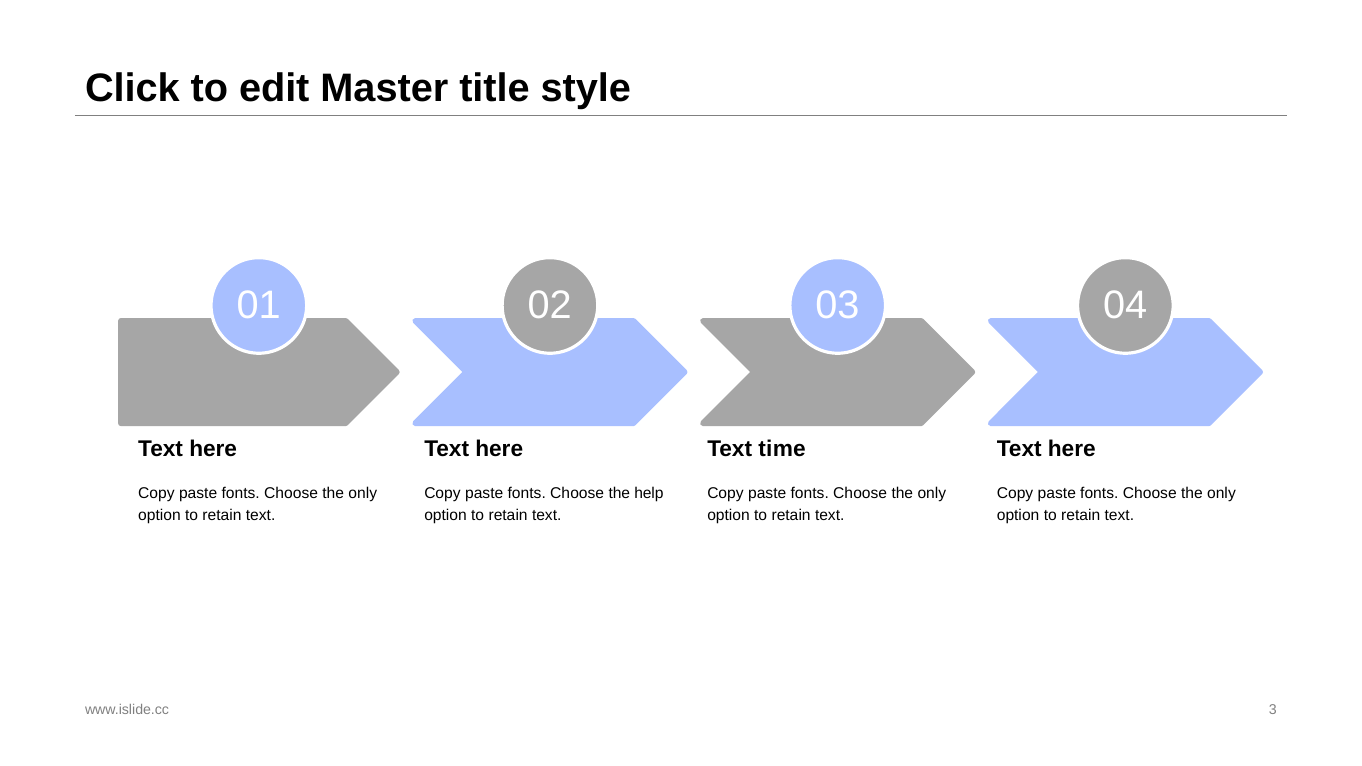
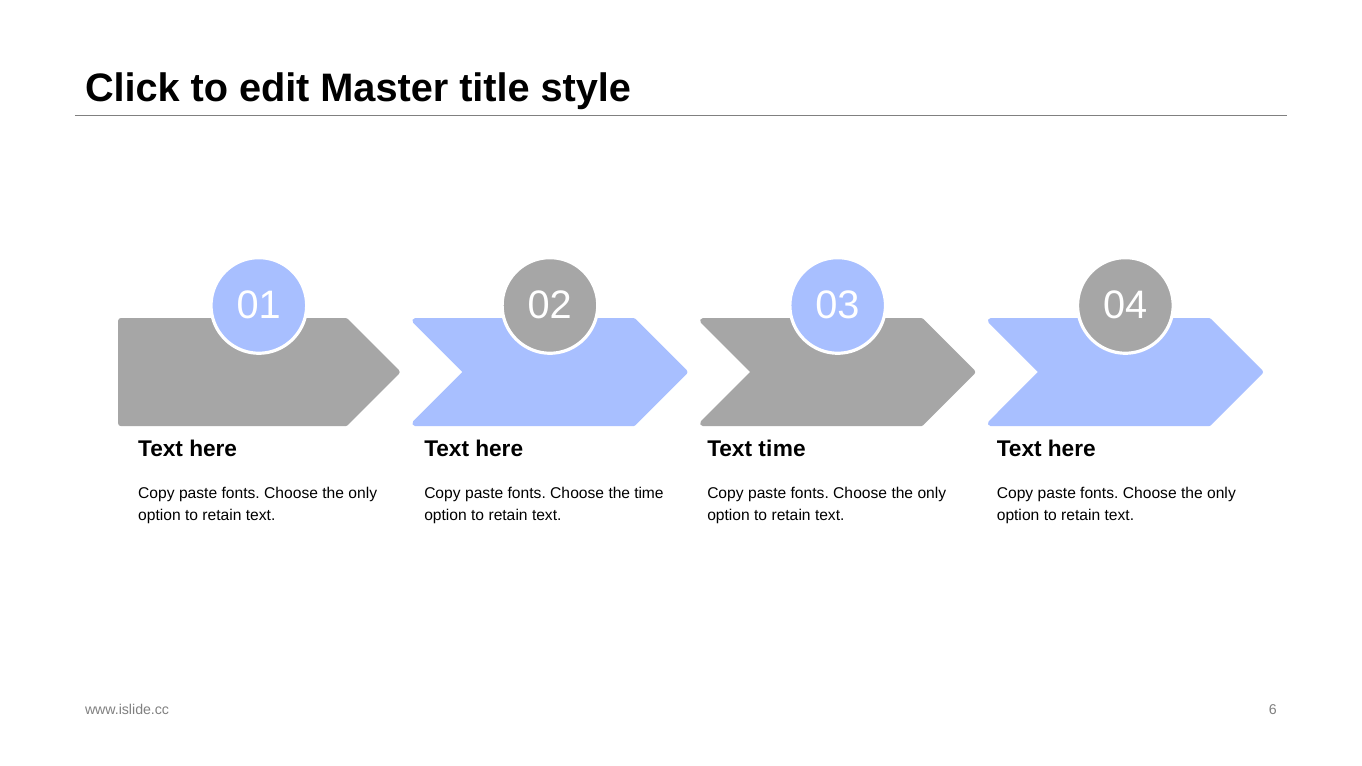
the help: help -> time
3: 3 -> 6
